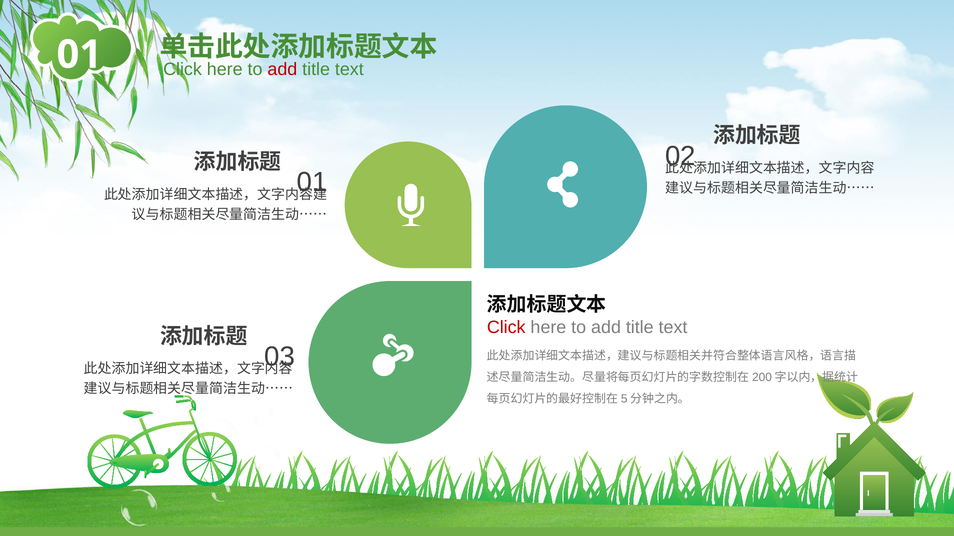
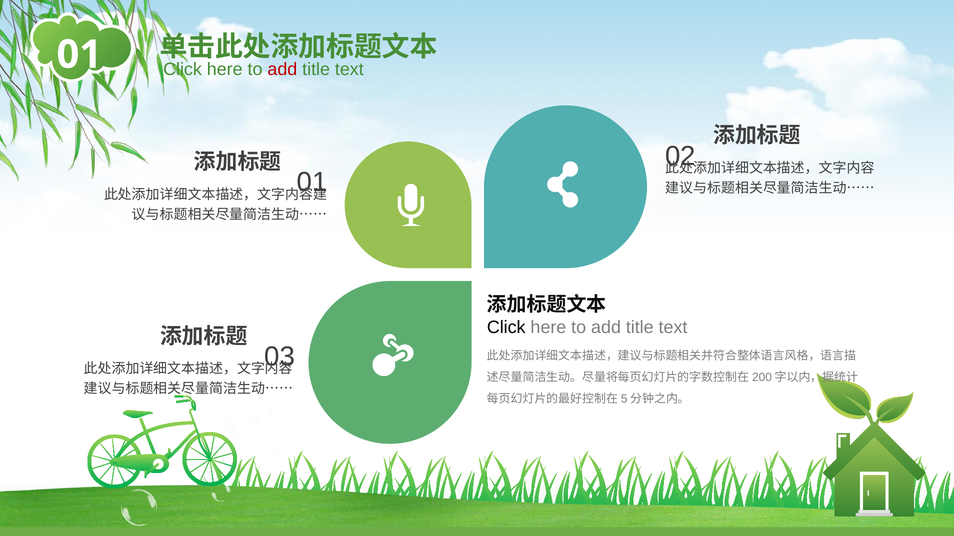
Click at (506, 328) colour: red -> black
